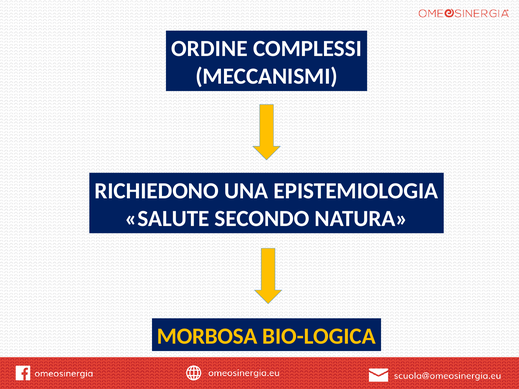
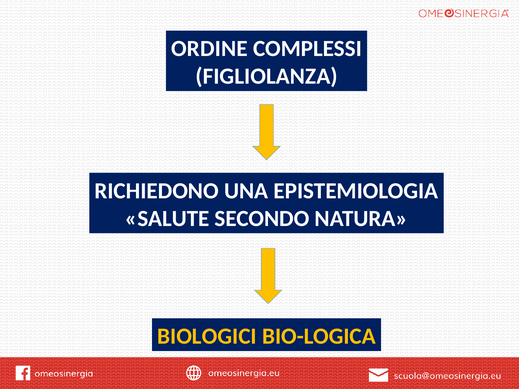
MECCANISMI: MECCANISMI -> FIGLIOLANZA
MORBOSA: MORBOSA -> BIOLOGICI
